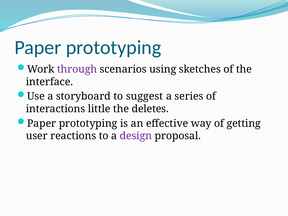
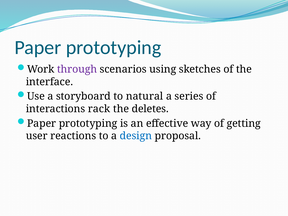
suggest: suggest -> natural
little: little -> rack
design colour: purple -> blue
